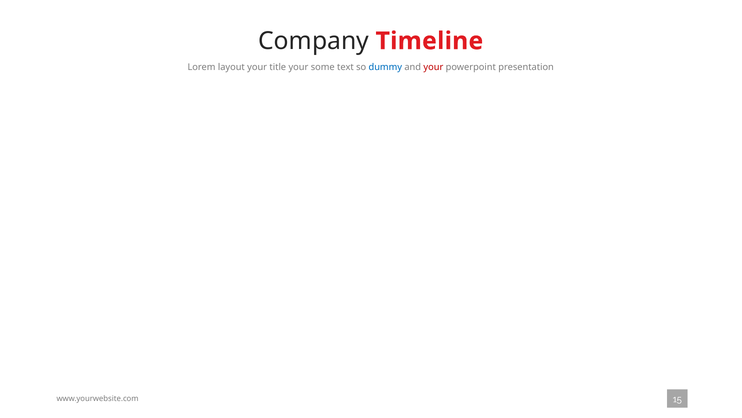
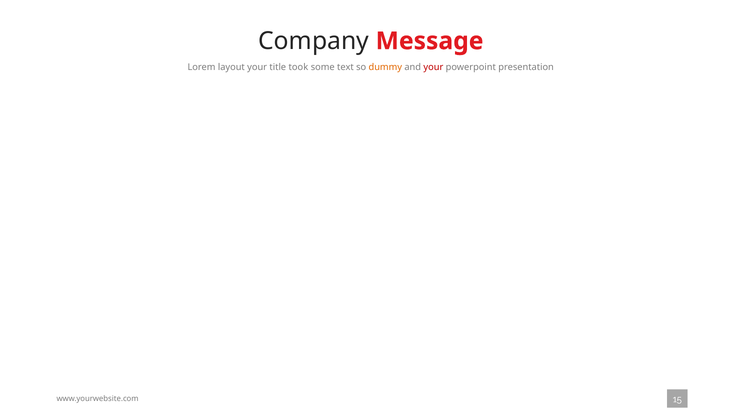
Timeline: Timeline -> Message
title your: your -> took
dummy colour: blue -> orange
